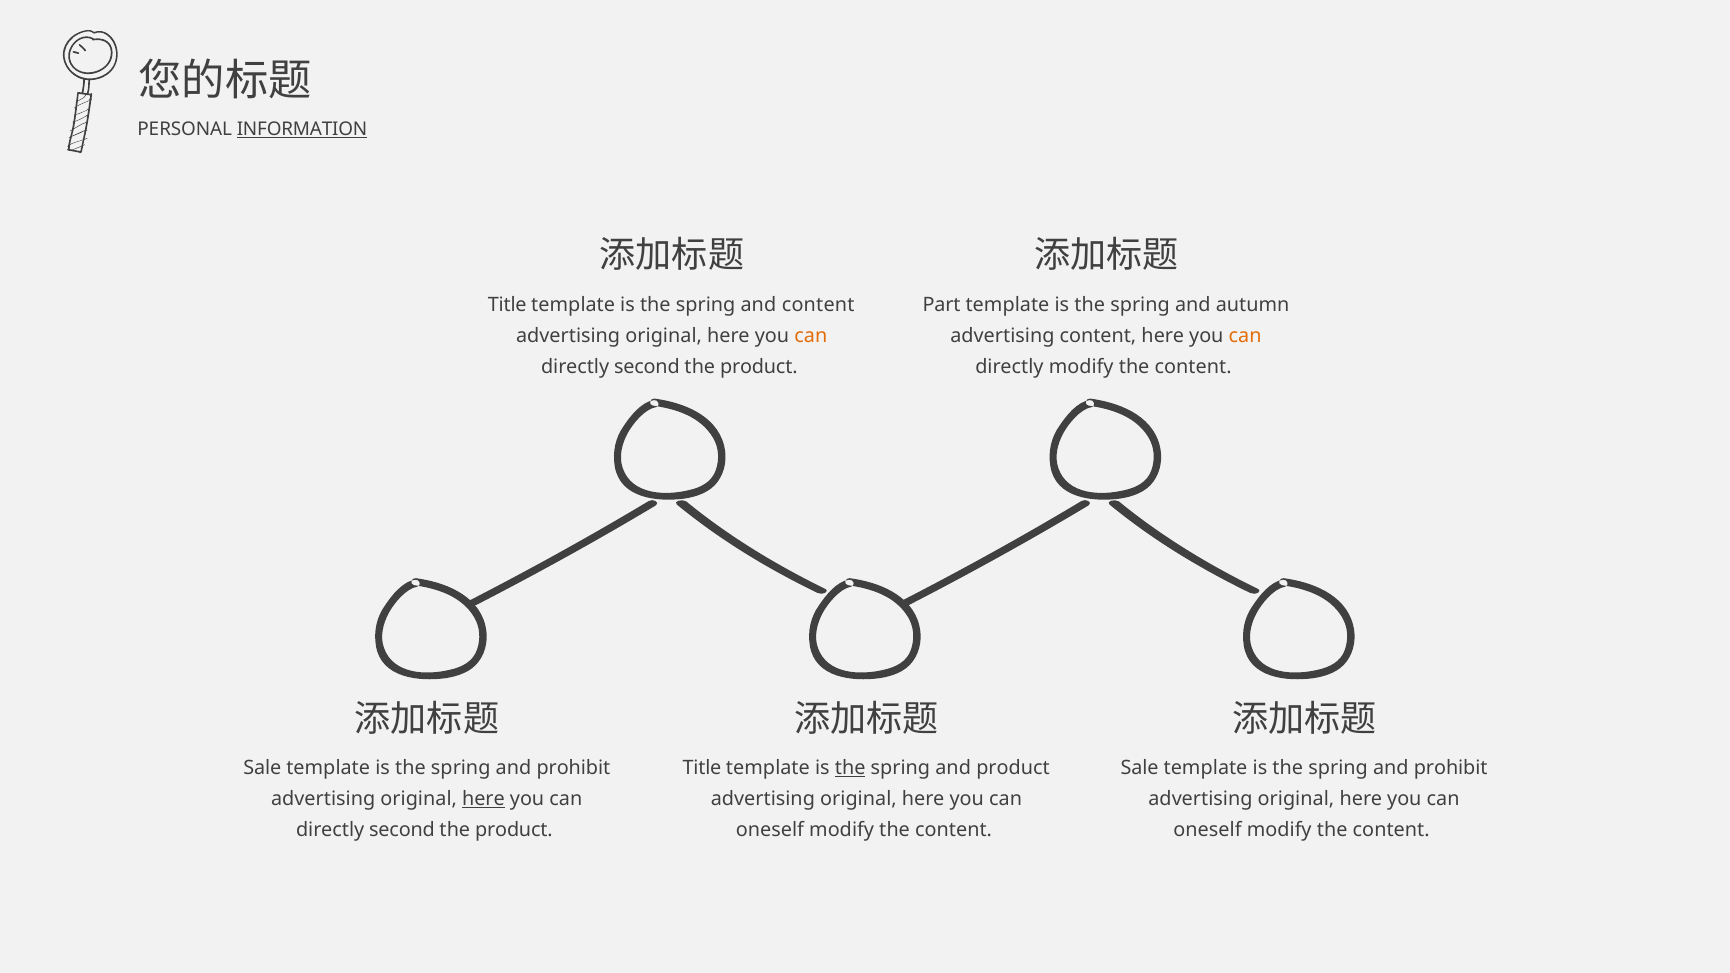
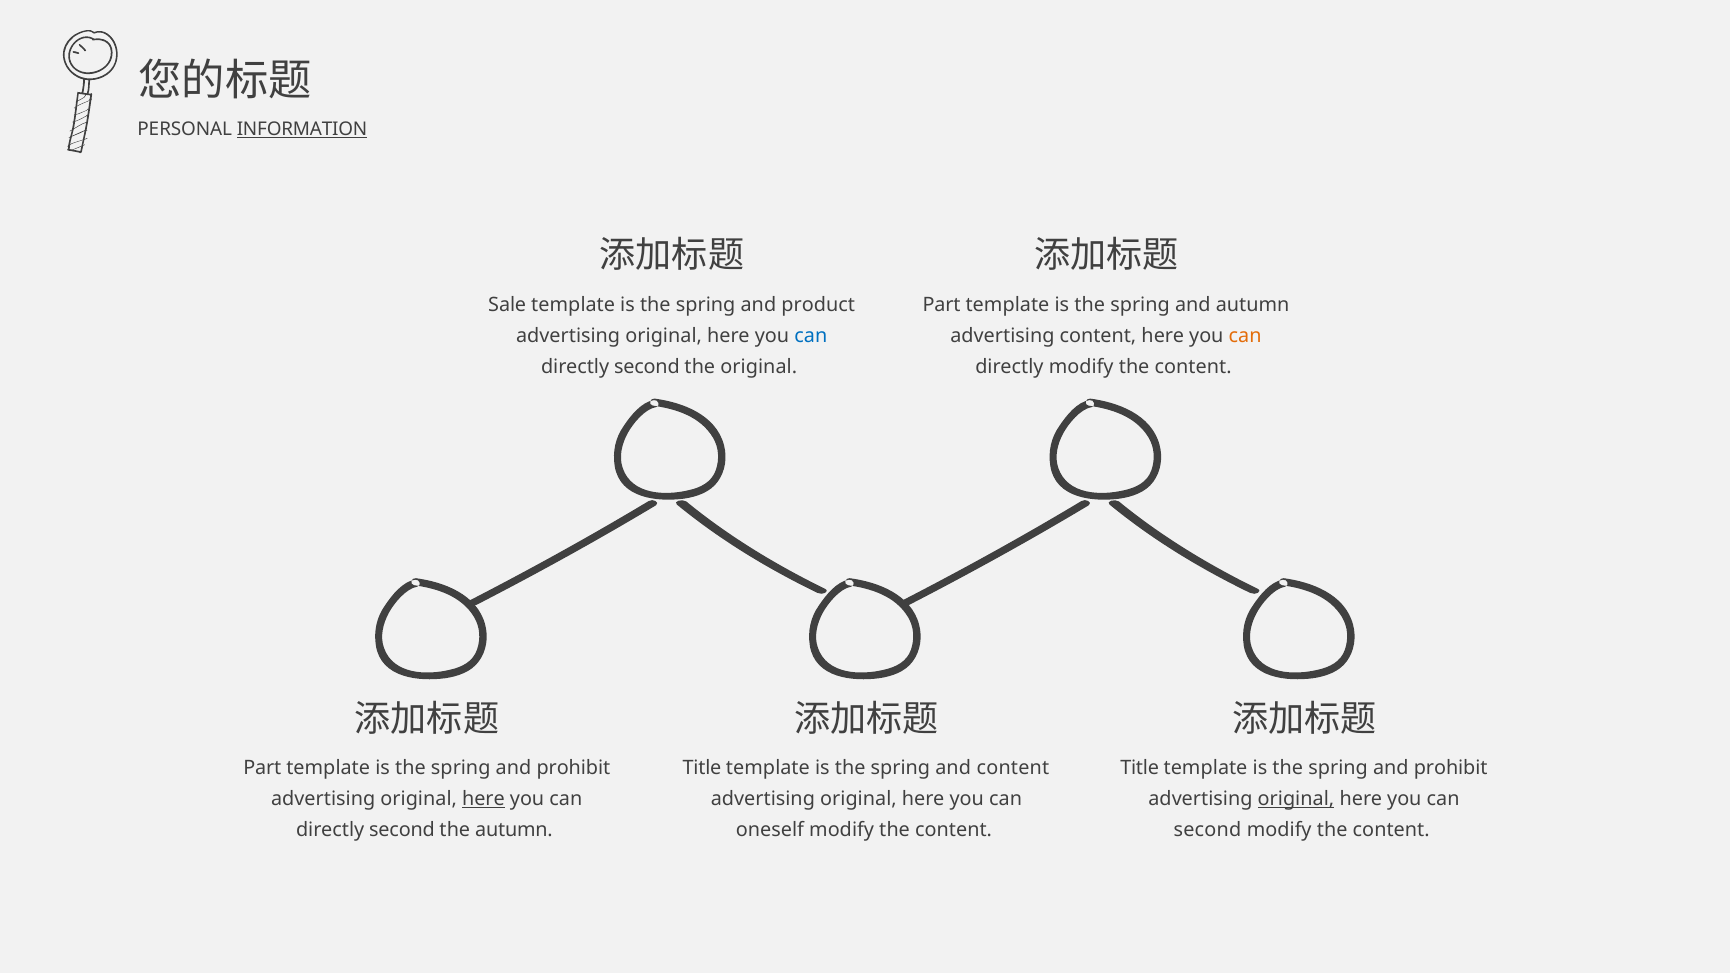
Title at (507, 305): Title -> Sale
and content: content -> product
can at (811, 336) colour: orange -> blue
product at (759, 367): product -> original
Sale at (262, 768): Sale -> Part
the at (850, 768) underline: present -> none
and product: product -> content
Sale at (1140, 768): Sale -> Title
original at (1296, 799) underline: none -> present
product at (514, 830): product -> autumn
oneself at (1208, 830): oneself -> second
